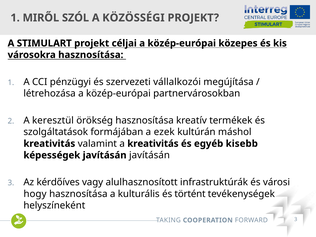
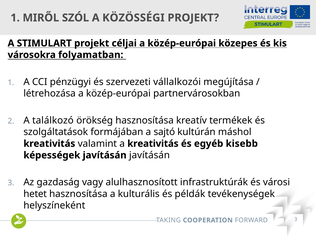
városokra hasznosítása: hasznosítása -> folyamatban
keresztül: keresztül -> találkozó
ezek: ezek -> sajtó
kérdőíves: kérdőíves -> gazdaság
hogy: hogy -> hetet
történt: történt -> példák
